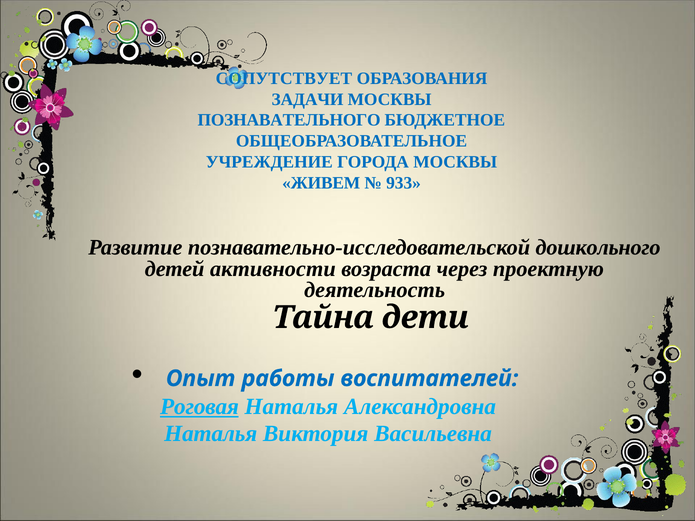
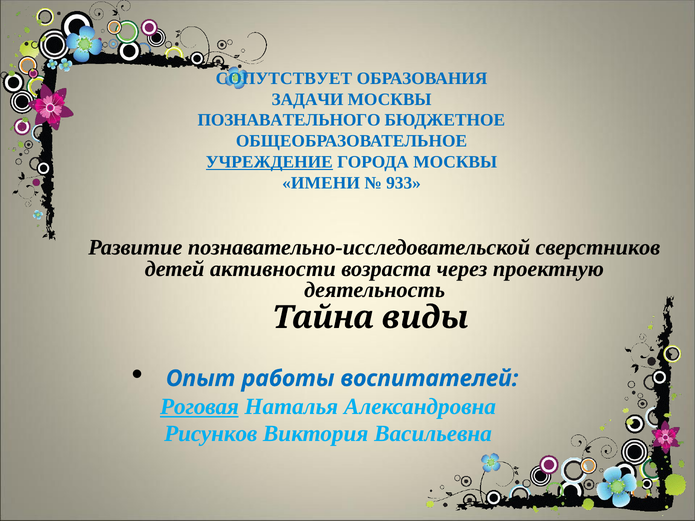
УЧРЕЖДЕНИЕ underline: none -> present
ЖИВЕМ: ЖИВЕМ -> ИМЕНИ
дошкольного: дошкольного -> сверстников
дети: дети -> виды
Наталья at (211, 434): Наталья -> Рисунков
